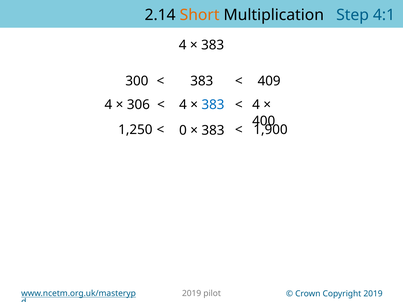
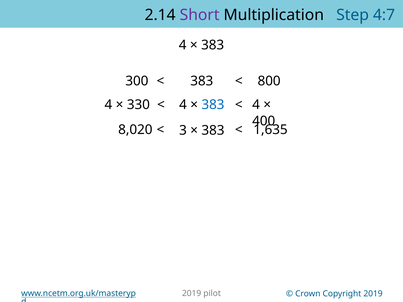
Short colour: orange -> purple
4:1: 4:1 -> 4:7
409: 409 -> 800
306: 306 -> 330
1,250: 1,250 -> 8,020
0: 0 -> 3
1,900: 1,900 -> 1,635
